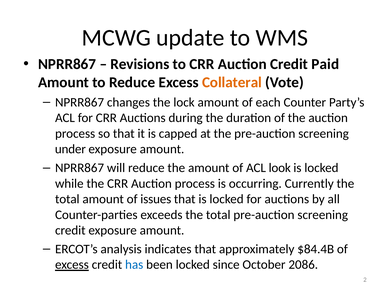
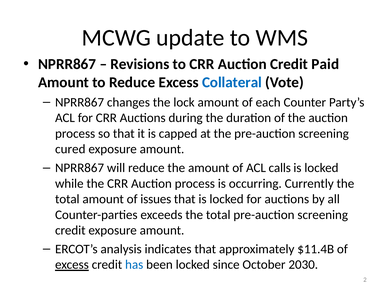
Collateral colour: orange -> blue
under: under -> cured
look: look -> calls
$84.4B: $84.4B -> $11.4B
2086: 2086 -> 2030
